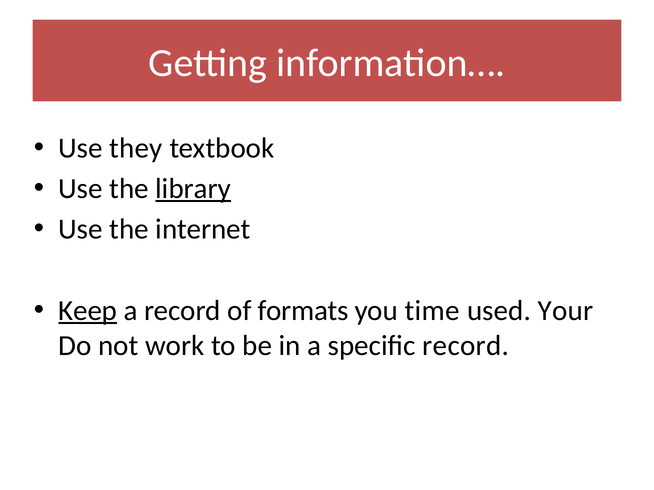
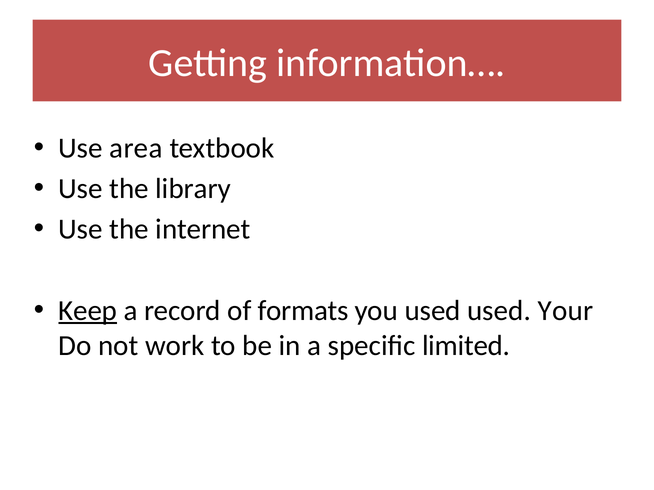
they: they -> area
library underline: present -> none
you time: time -> used
specific record: record -> limited
